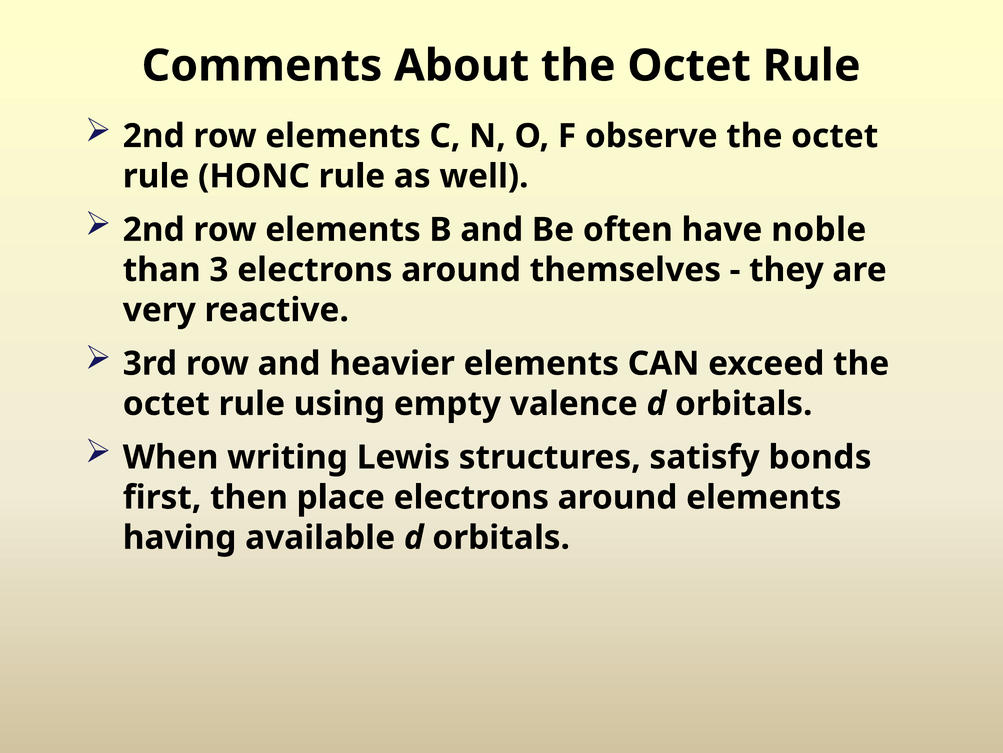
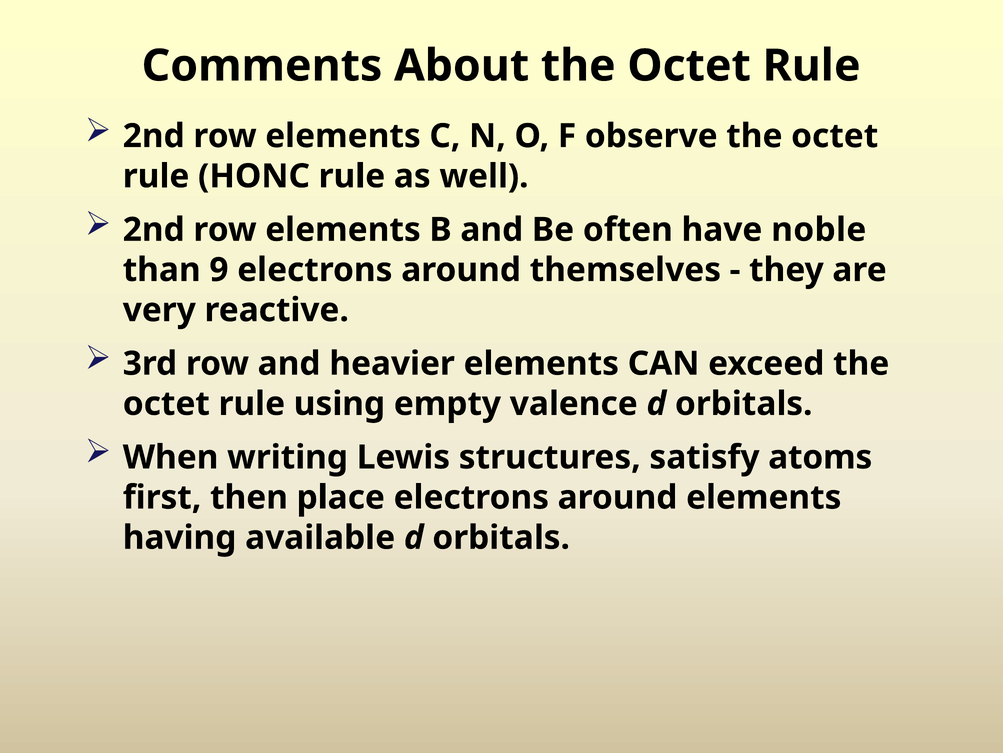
3: 3 -> 9
bonds: bonds -> atoms
